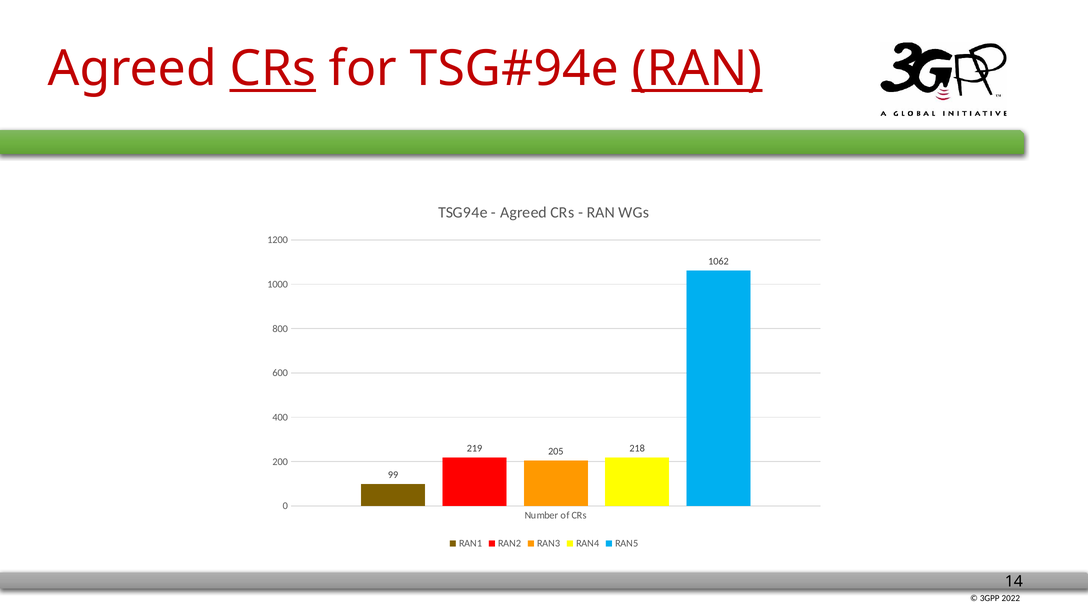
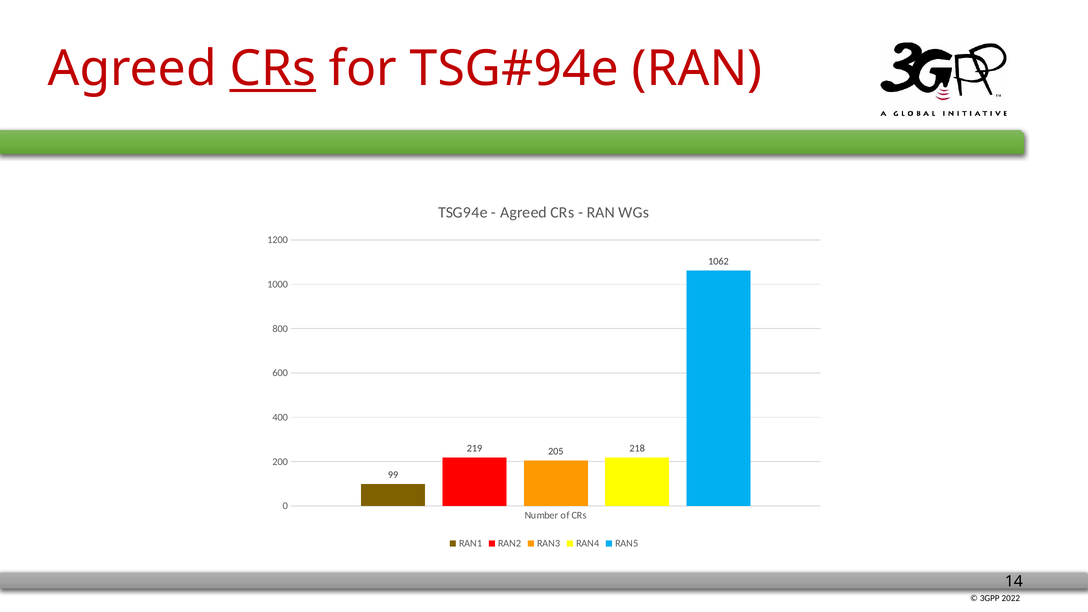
RAN at (697, 69) underline: present -> none
